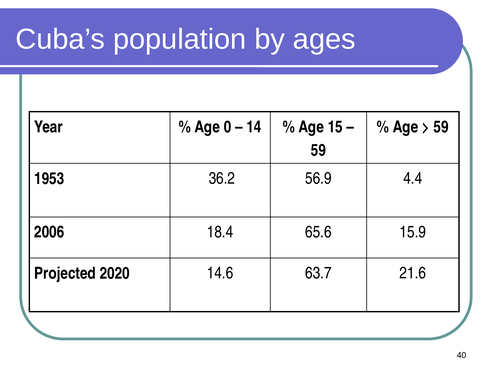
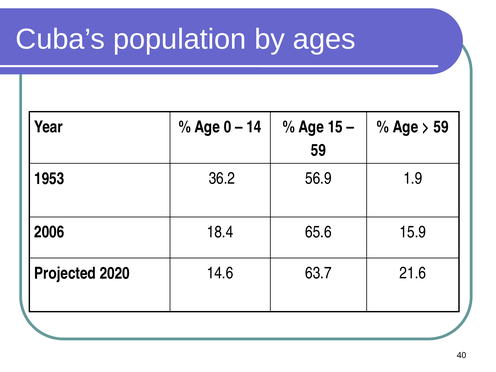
4.4: 4.4 -> 1.9
